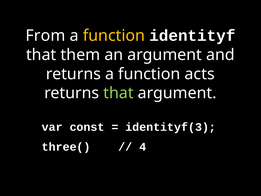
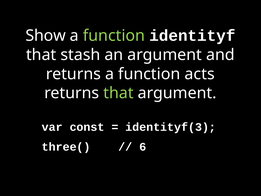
From: From -> Show
function at (114, 36) colour: yellow -> light green
them: them -> stash
4: 4 -> 6
